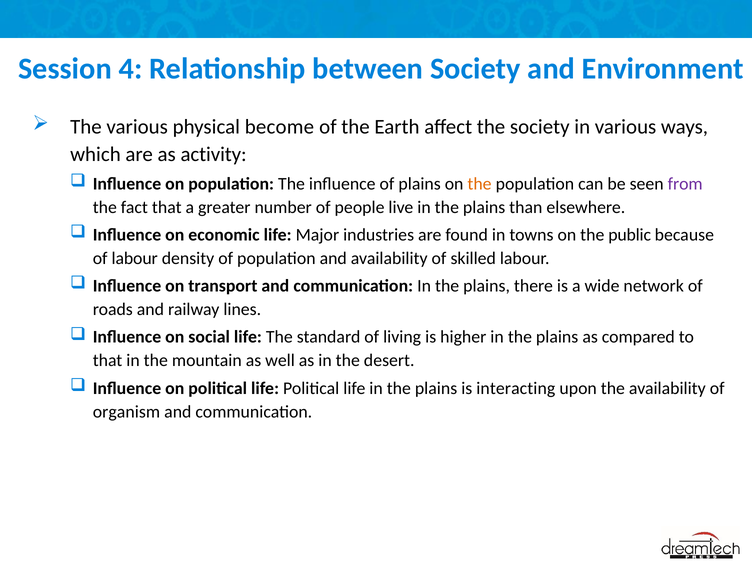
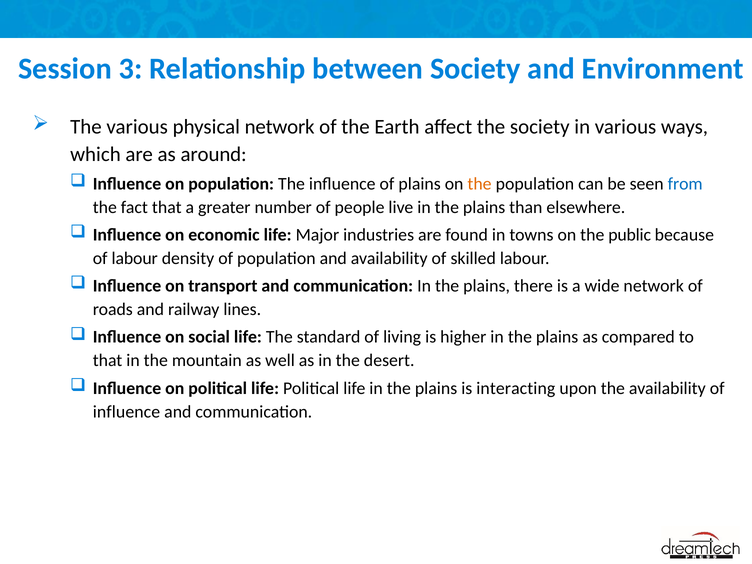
4: 4 -> 3
physical become: become -> network
activity: activity -> around
from colour: purple -> blue
organism at (126, 412): organism -> influence
